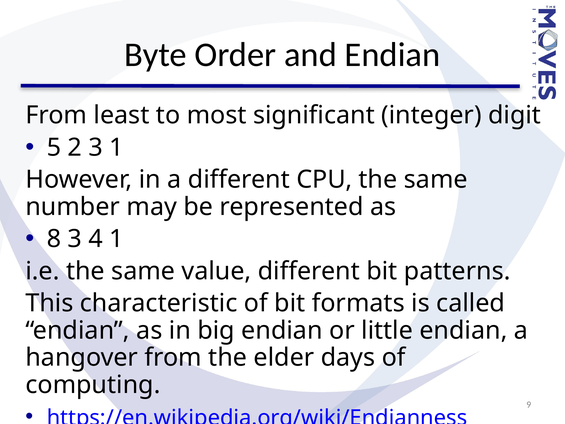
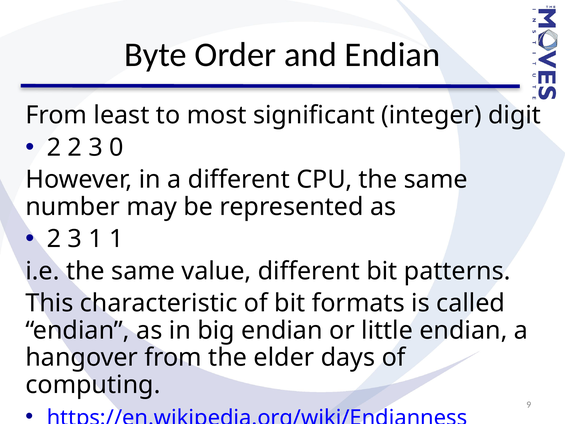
5 at (54, 147): 5 -> 2
3 1: 1 -> 0
8 at (54, 239): 8 -> 2
3 4: 4 -> 1
